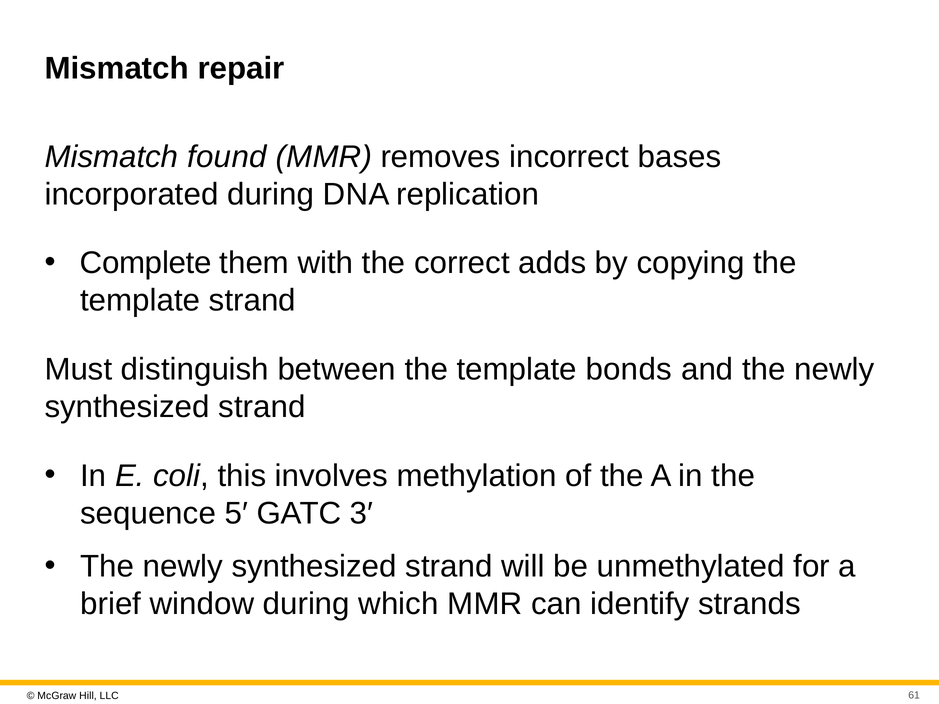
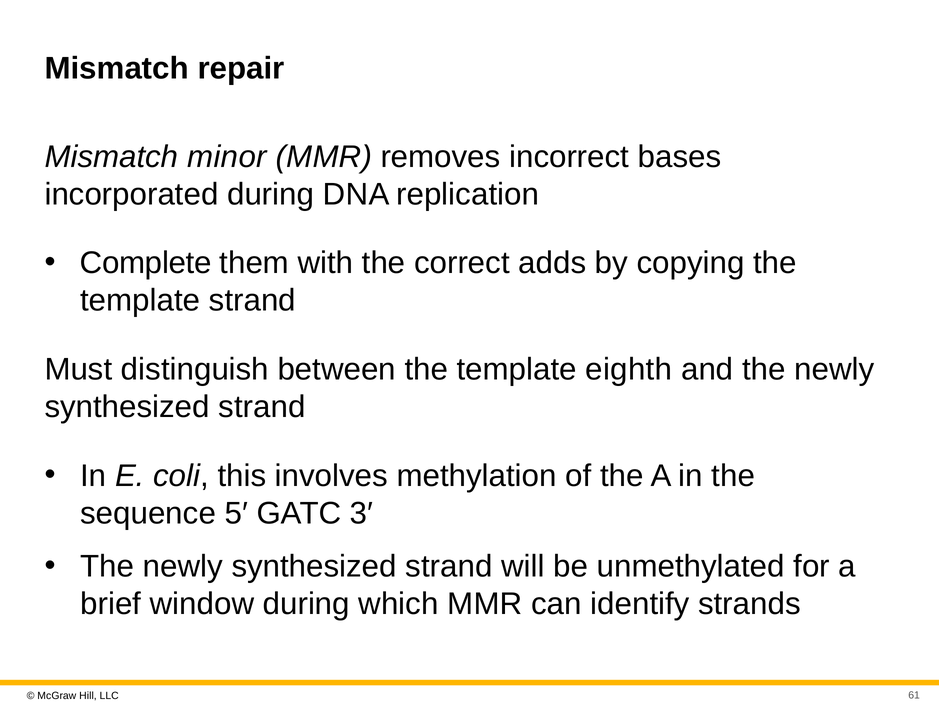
found: found -> minor
bonds: bonds -> eighth
